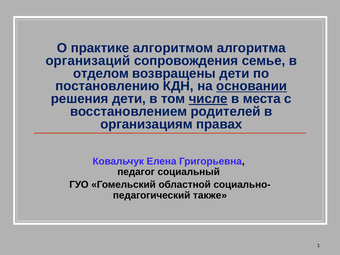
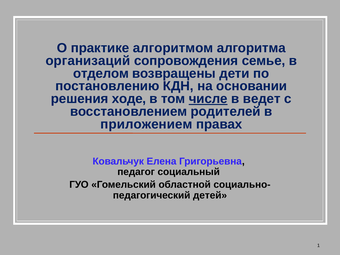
основании underline: present -> none
решения дети: дети -> ходе
места: места -> ведет
организациям: организациям -> приложением
также: также -> детей
